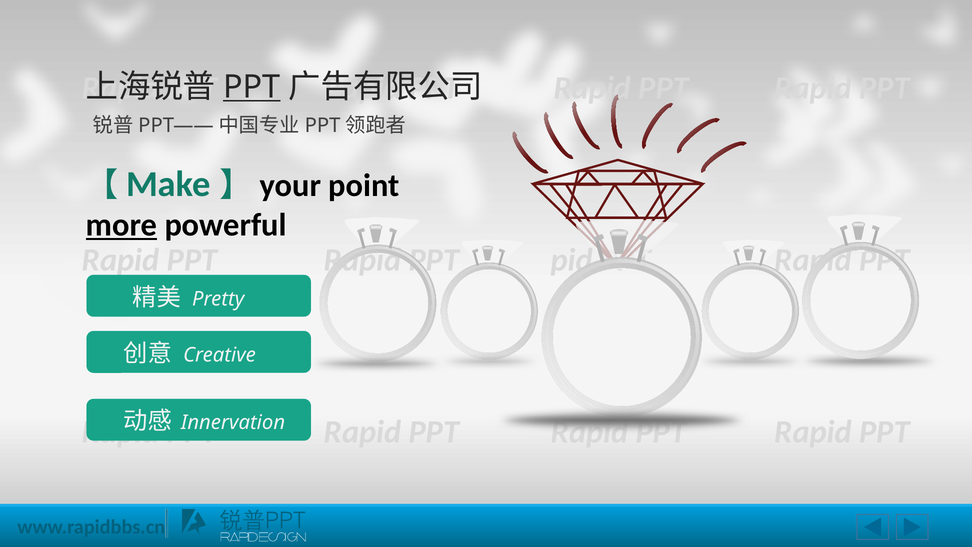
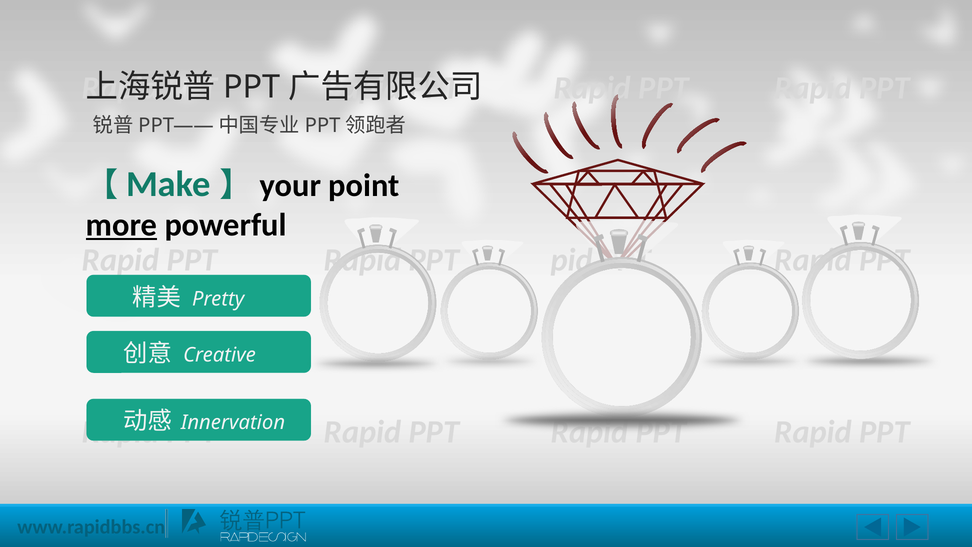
PPT at (252, 87) underline: present -> none
